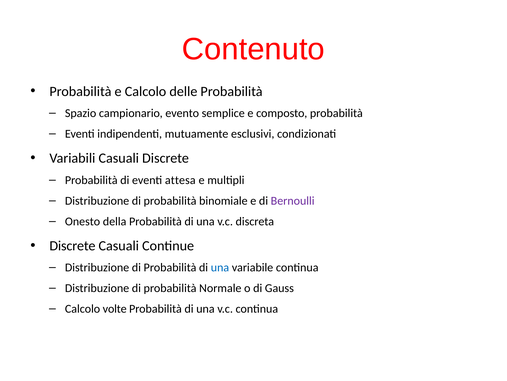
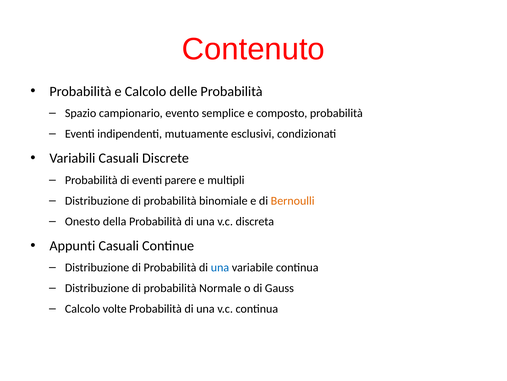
attesa: attesa -> parere
Bernoulli colour: purple -> orange
Discrete at (72, 245): Discrete -> Appunti
